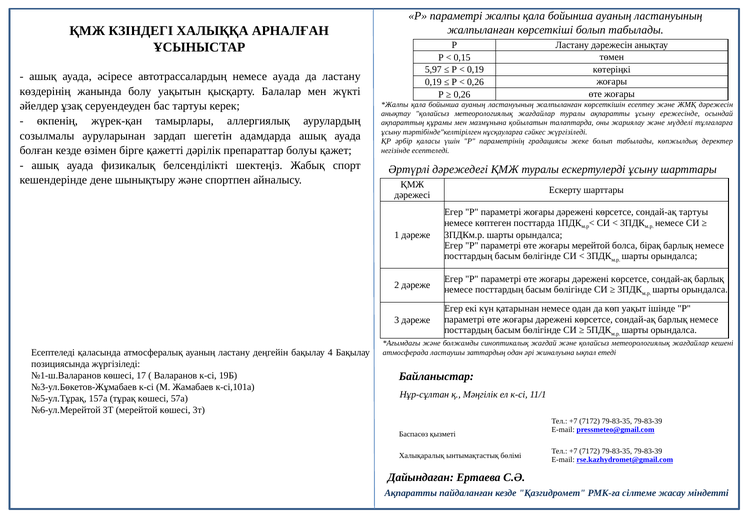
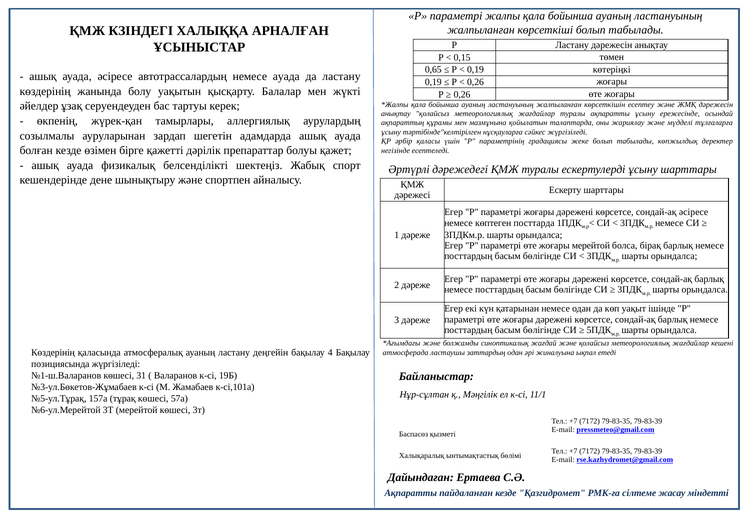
5,97: 5,97 -> 0,65
сондай-ақ тартуы: тартуы -> әсіресе
Есептеледі at (53, 353): Есептеледі -> Көздерінің
17: 17 -> 31
